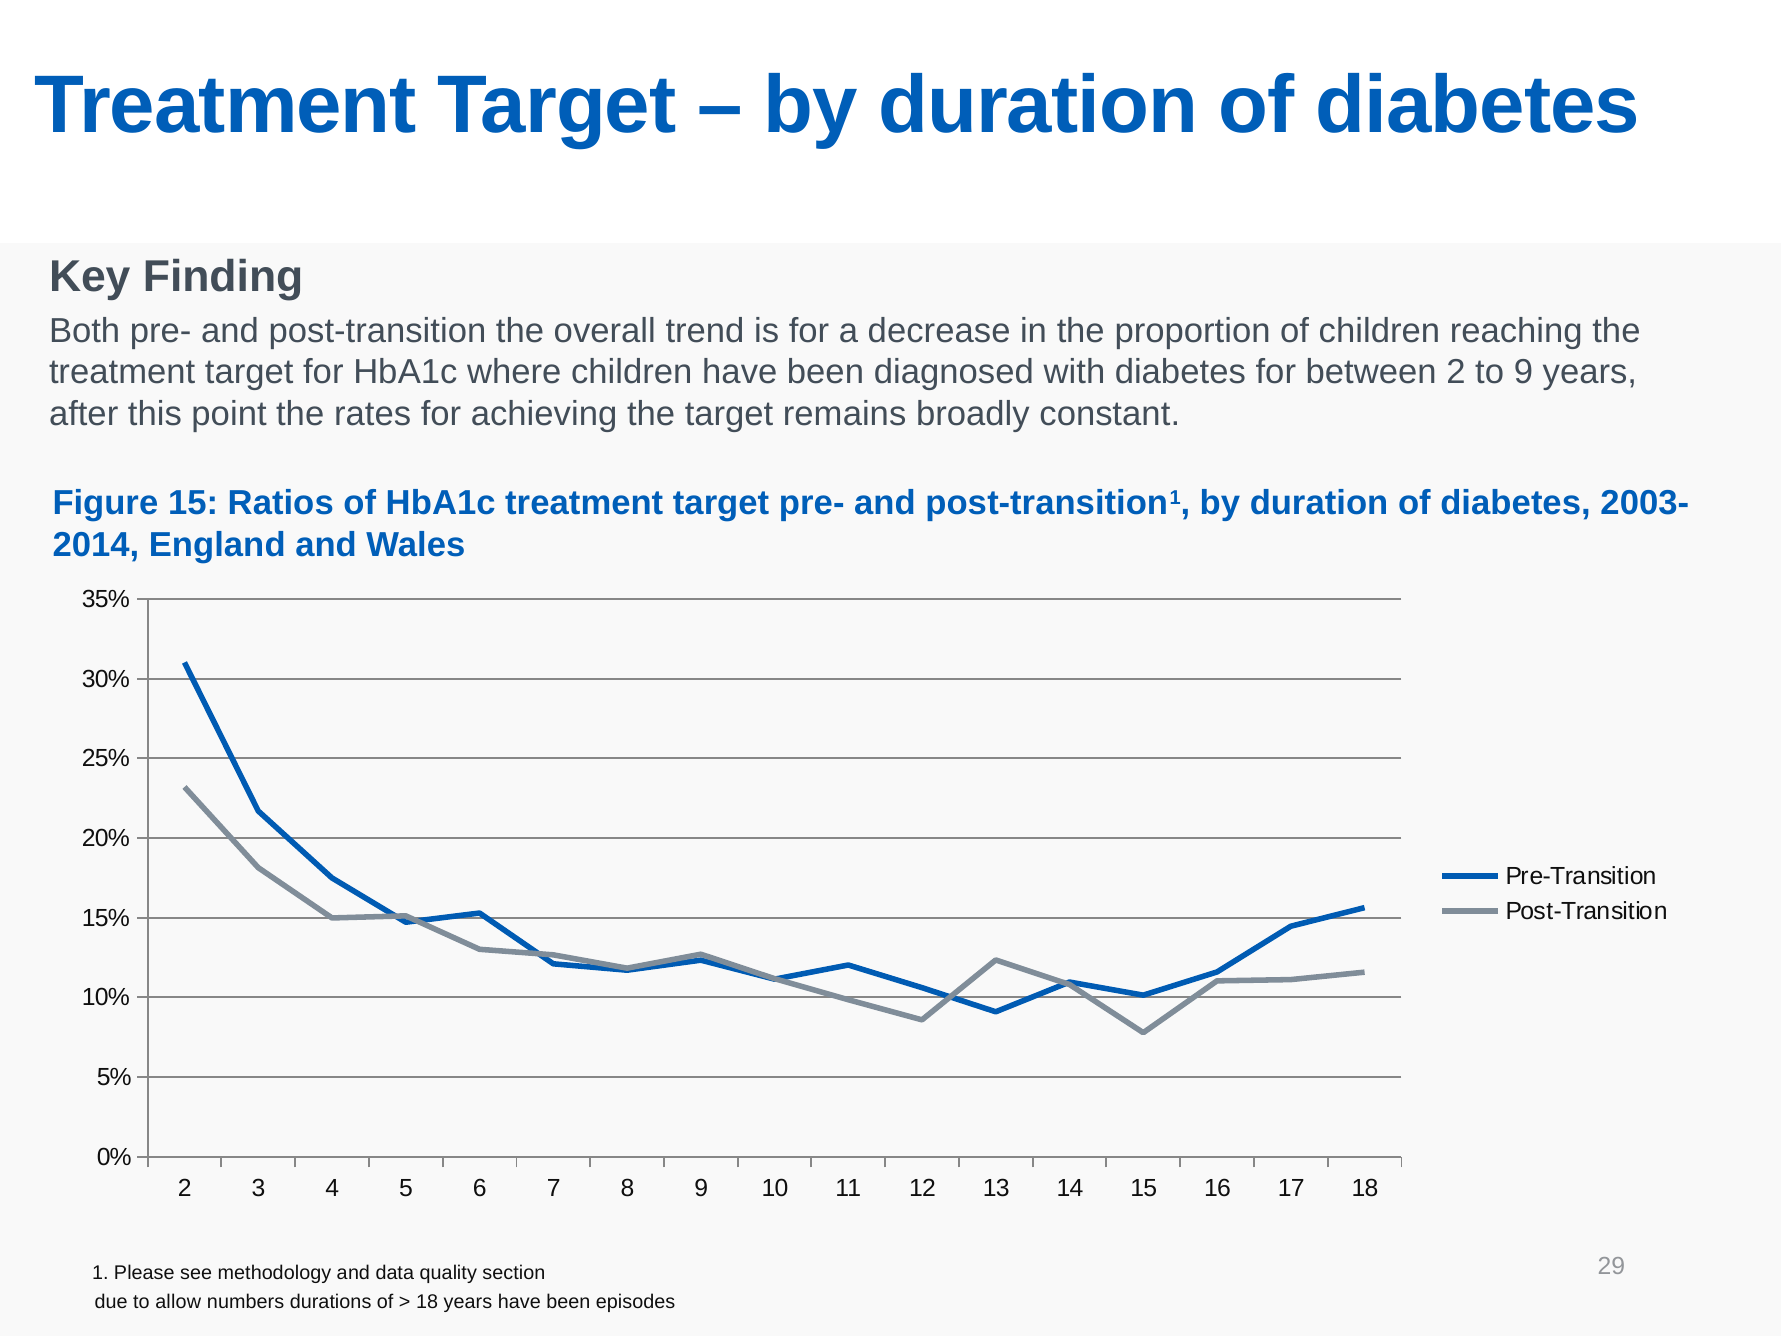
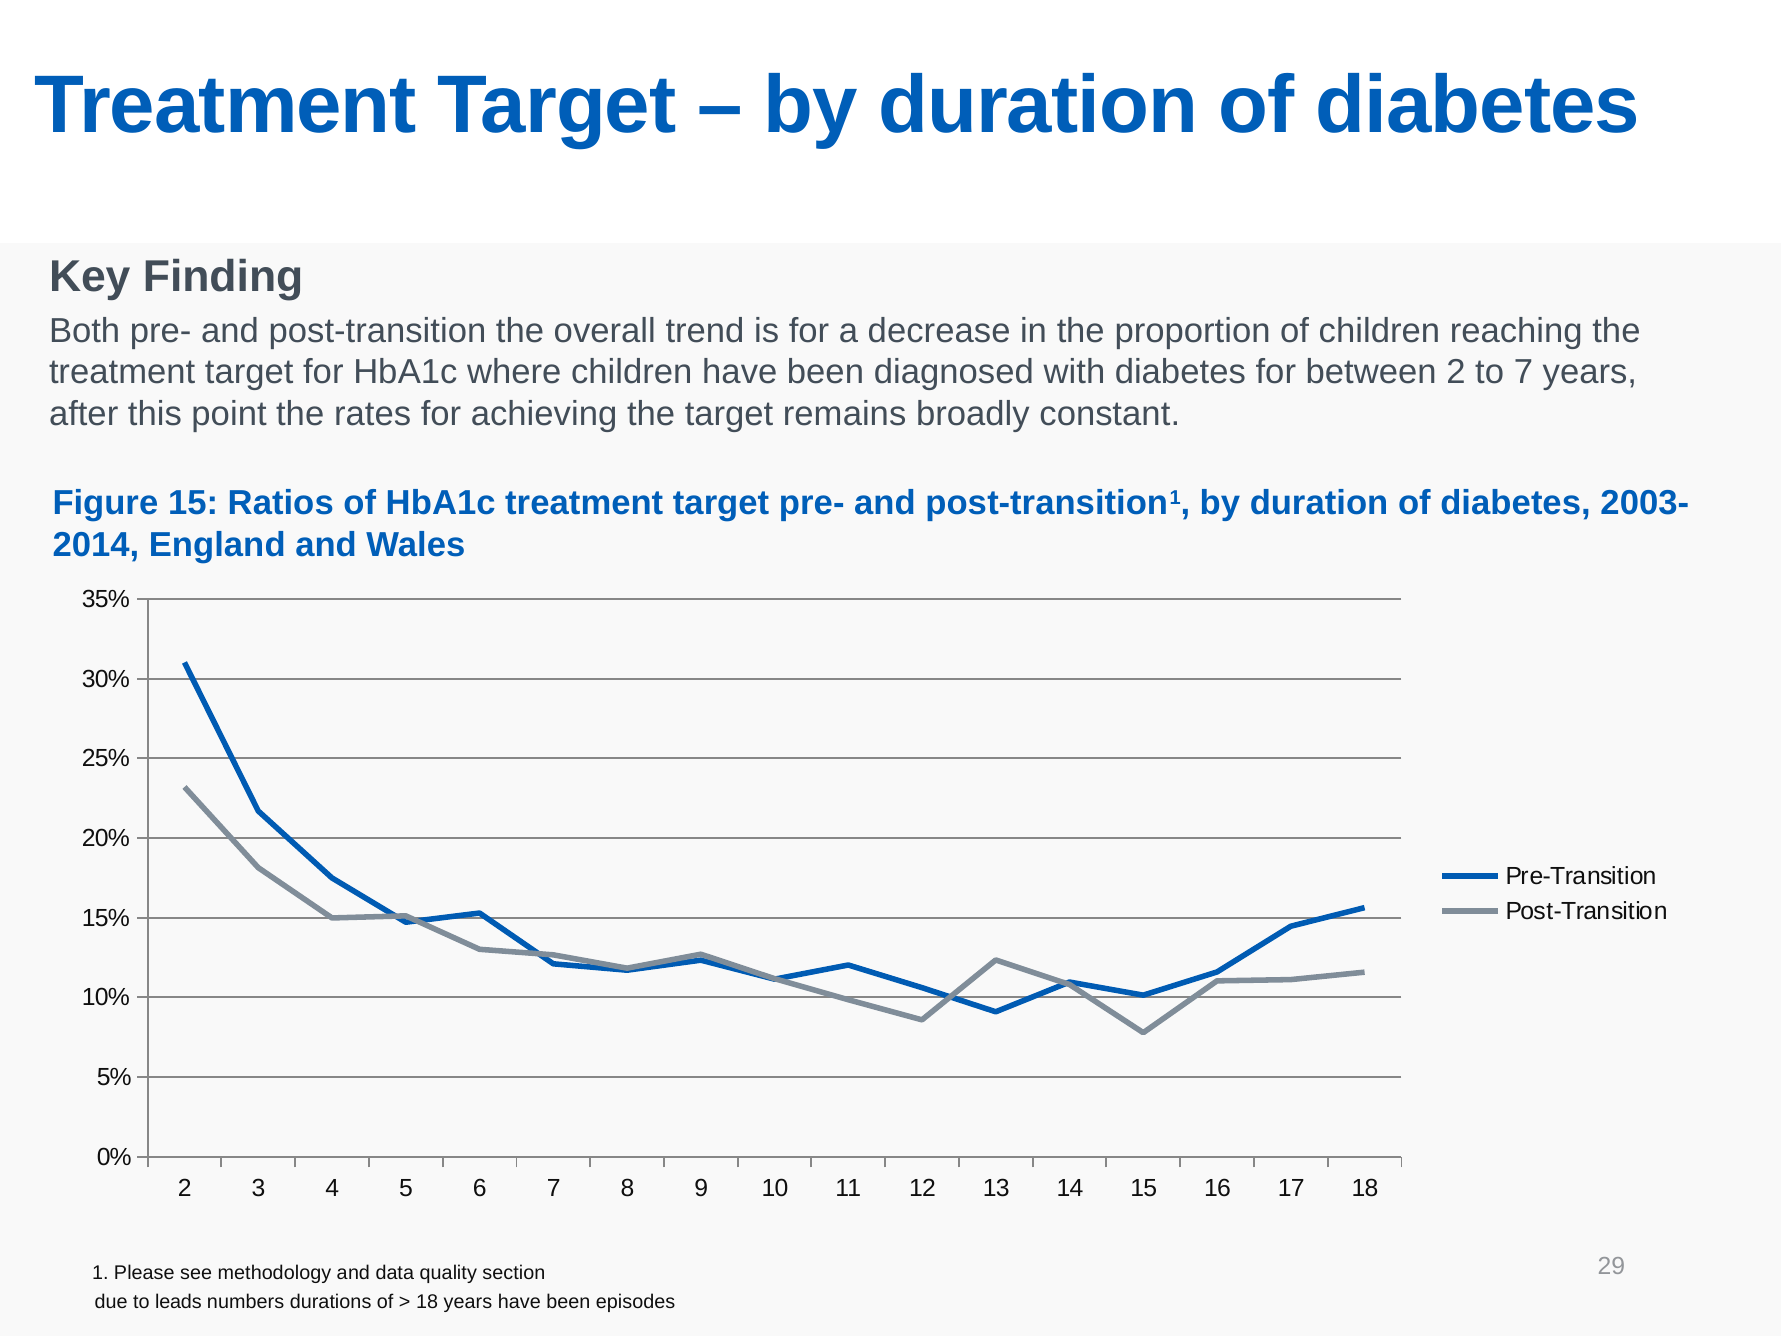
to 9: 9 -> 7
allow: allow -> leads
